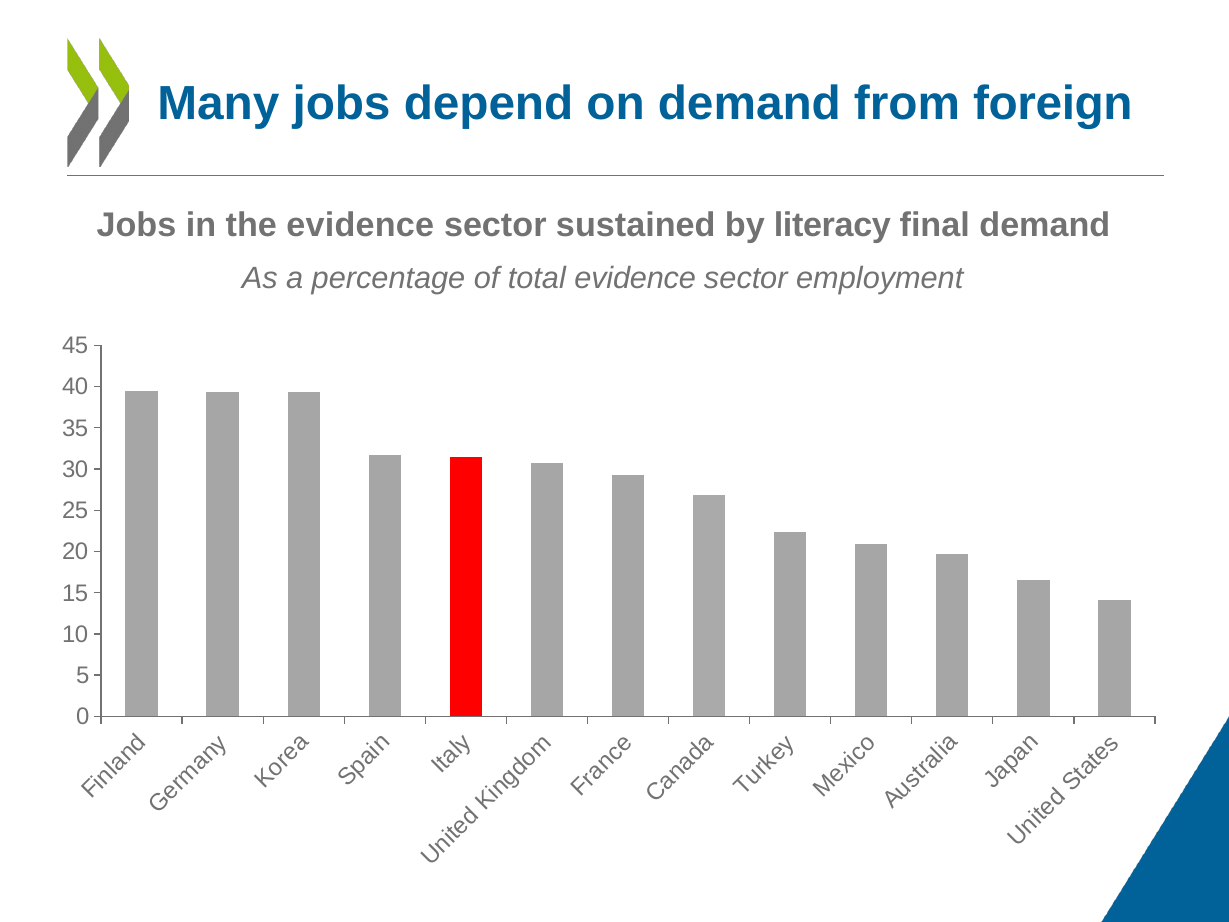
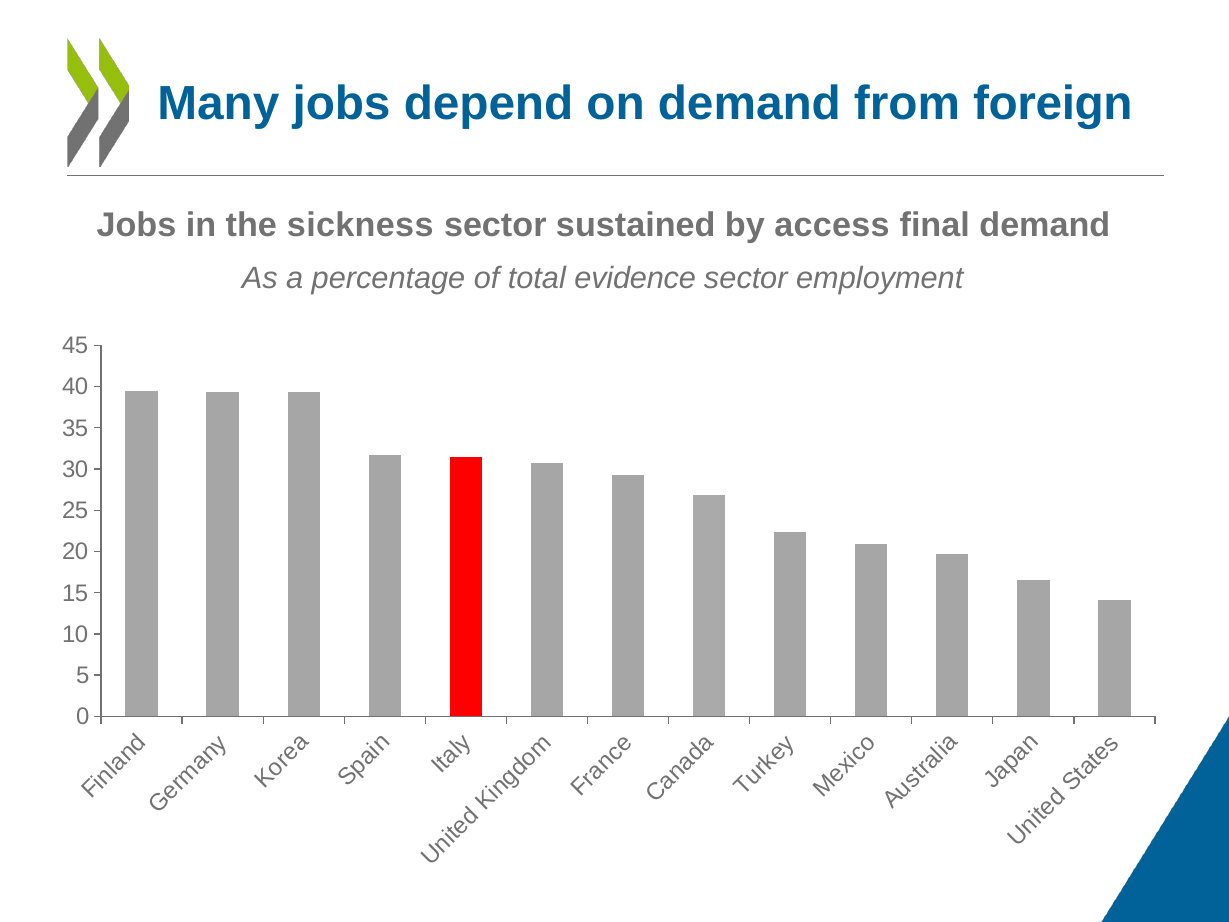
the evidence: evidence -> sickness
literacy: literacy -> access
